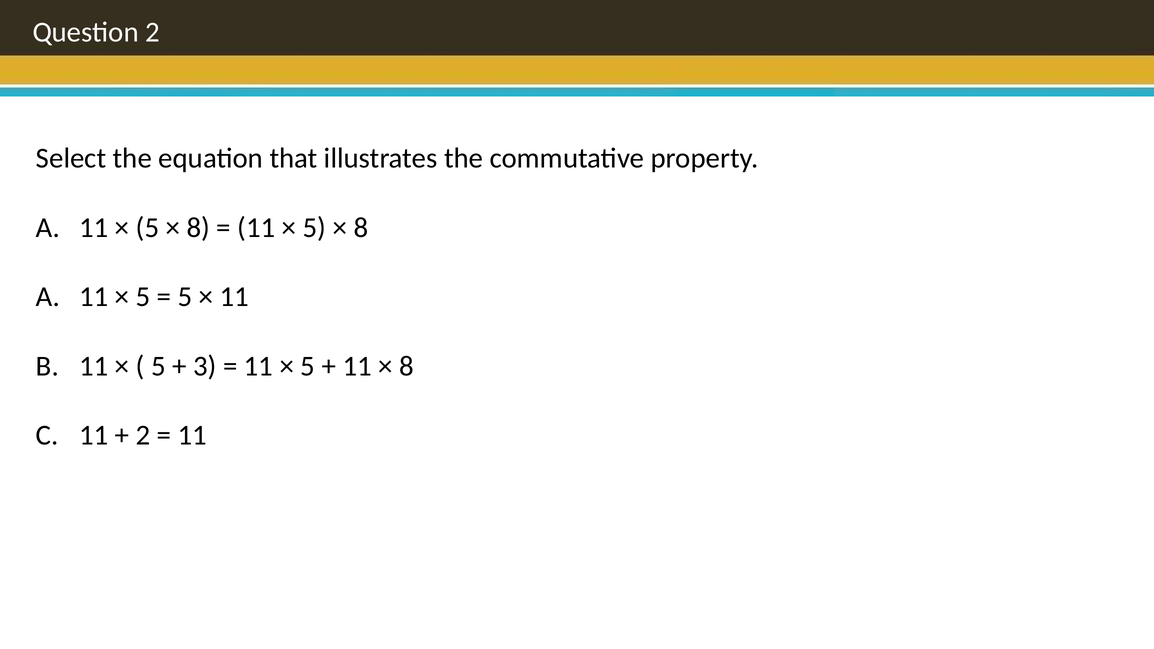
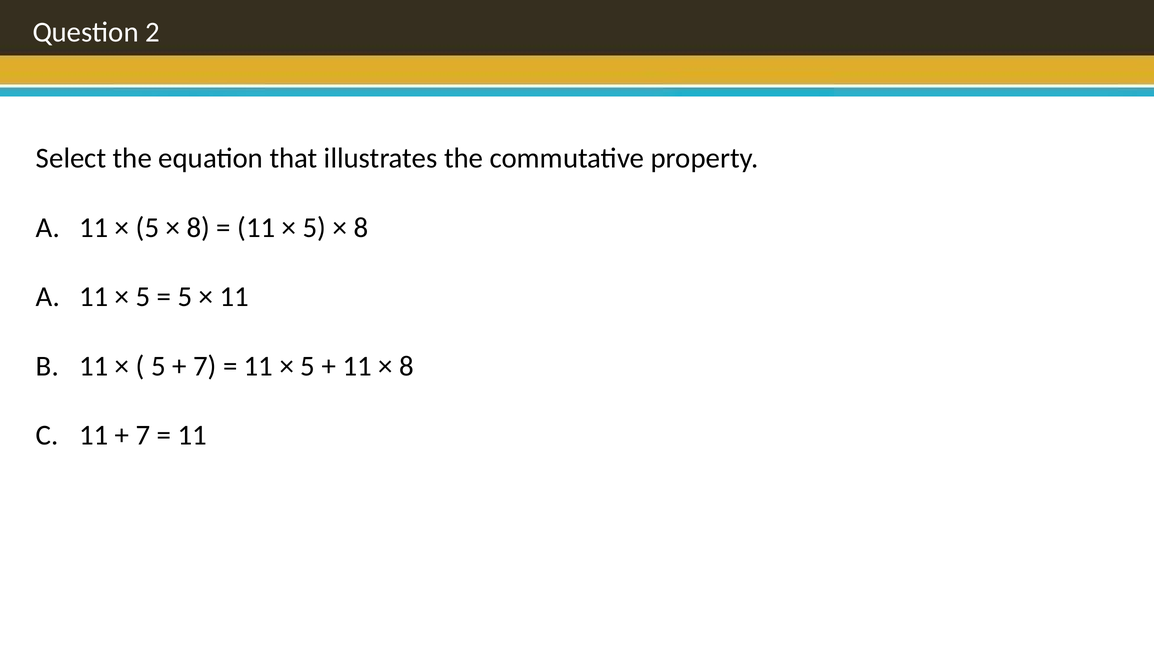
3 at (205, 366): 3 -> 7
2 at (143, 435): 2 -> 7
